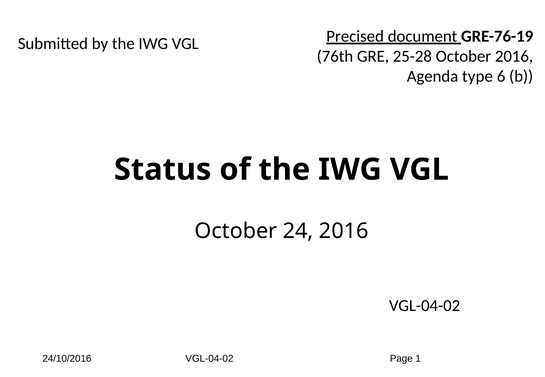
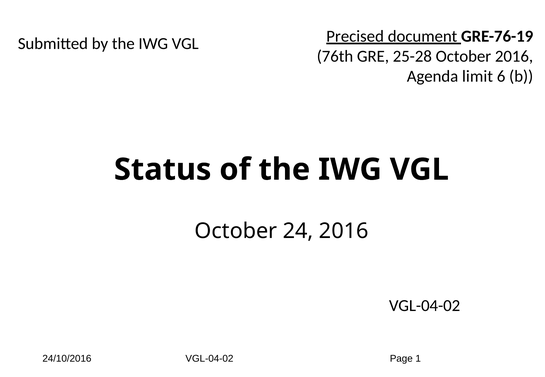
type: type -> limit
